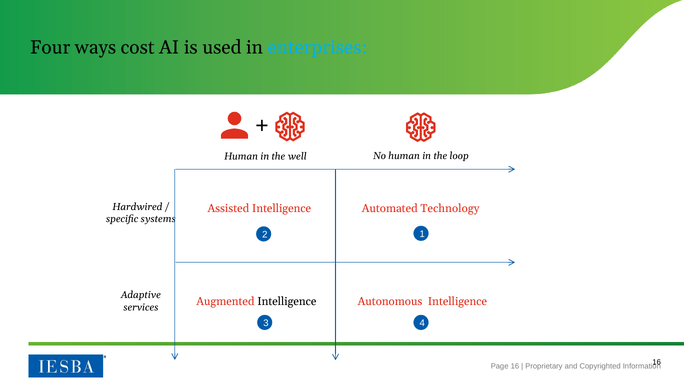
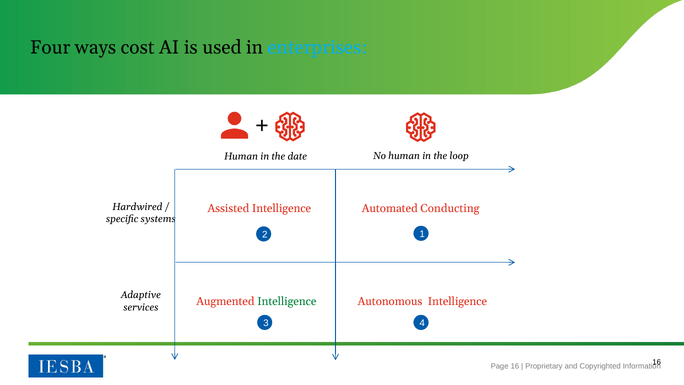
well: well -> date
Technology: Technology -> Conducting
Intelligence at (287, 301) colour: black -> green
